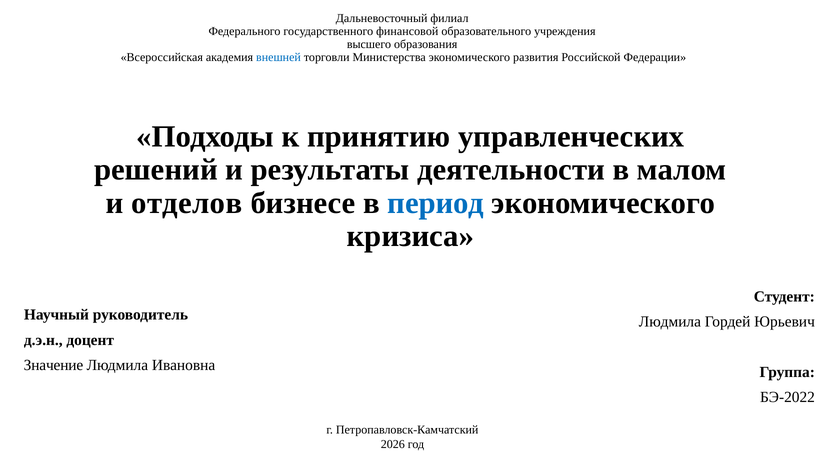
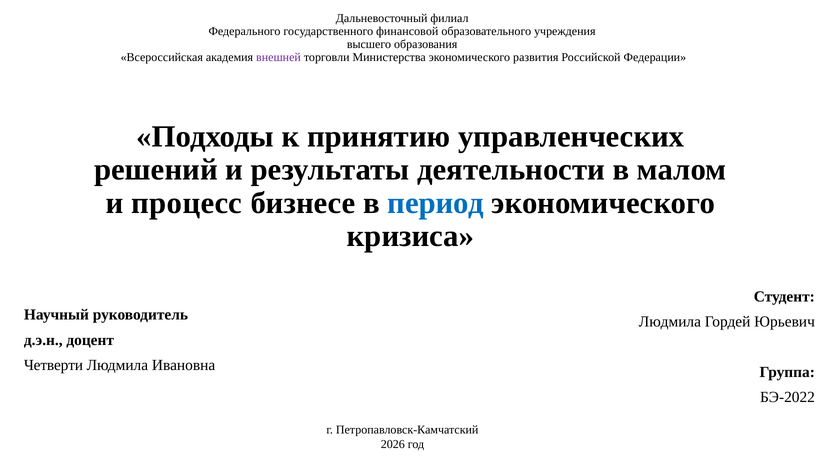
внешней colour: blue -> purple
отделов: отделов -> процесс
Значение: Значение -> Четверти
